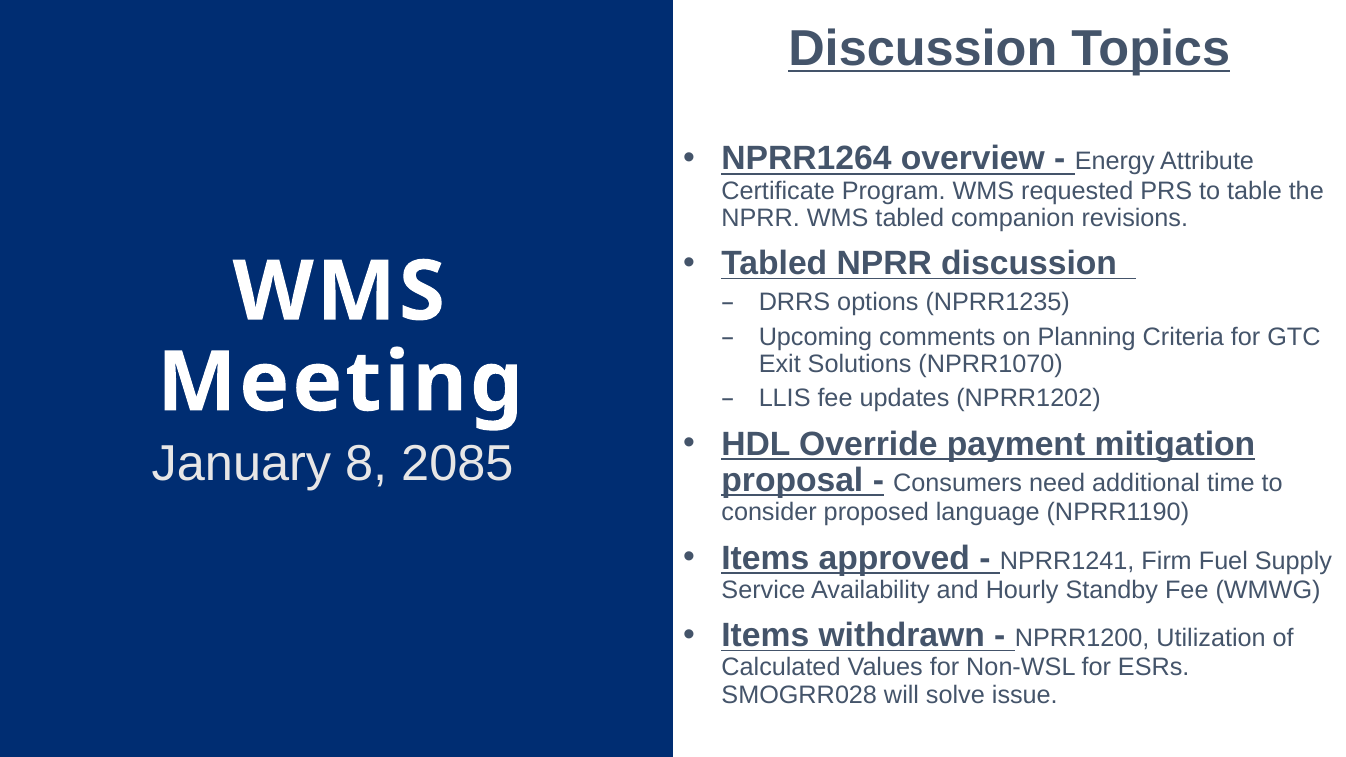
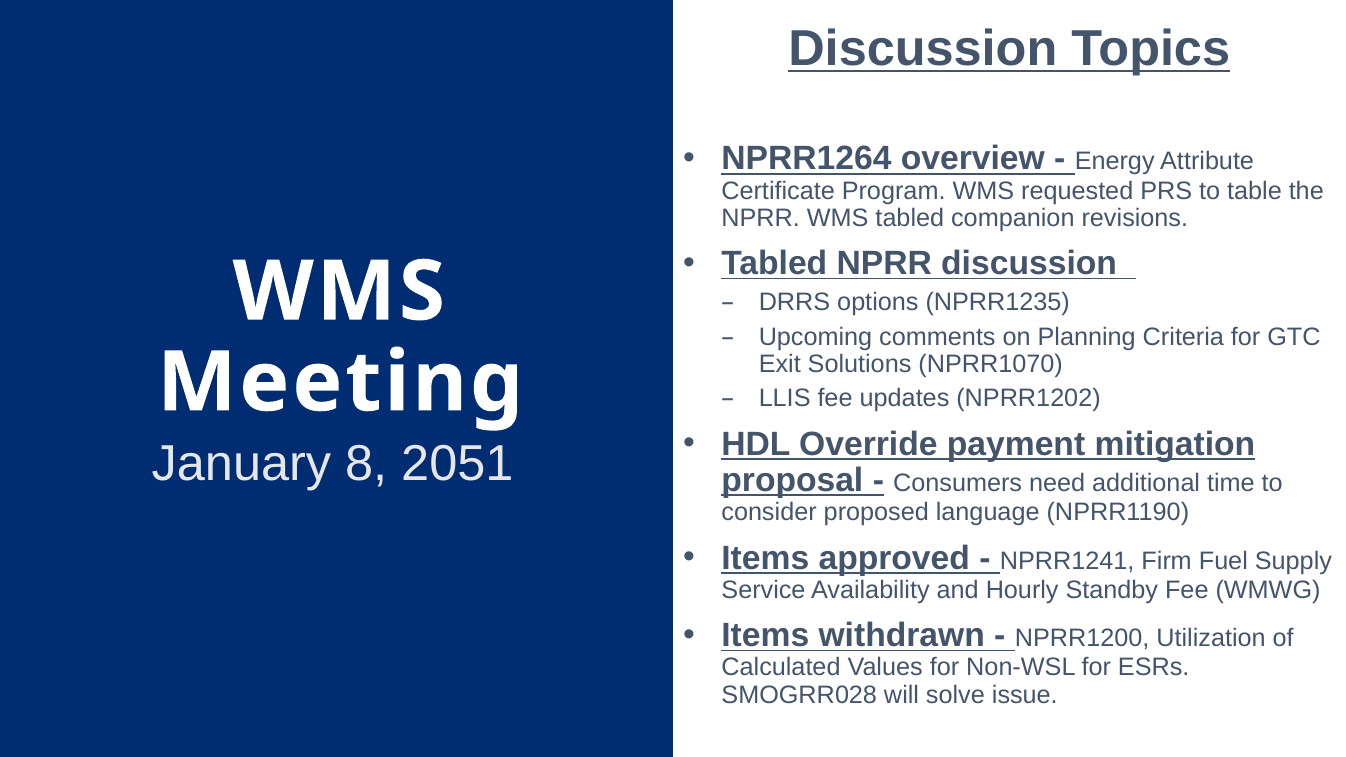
2085: 2085 -> 2051
